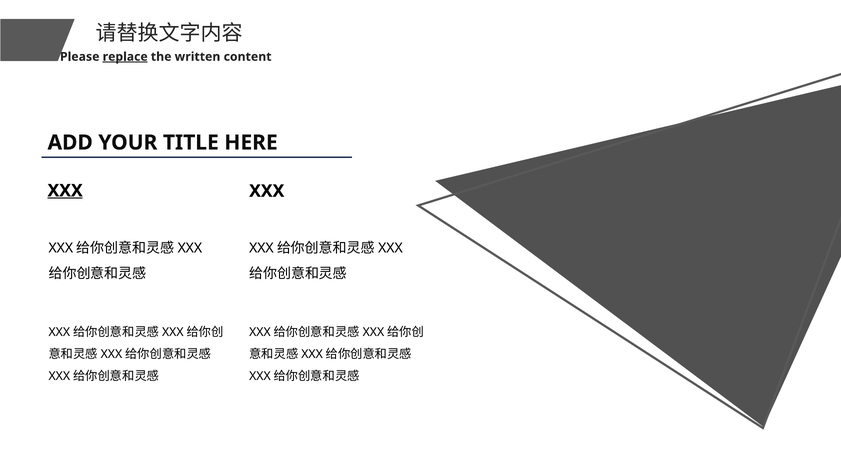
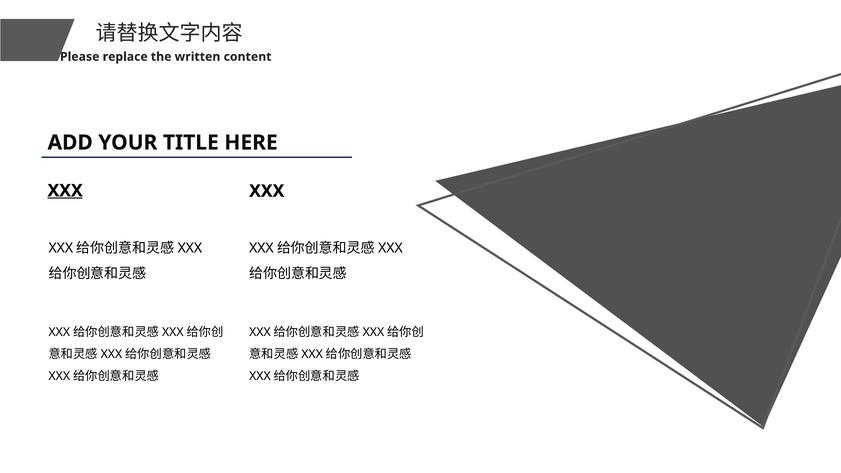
replace underline: present -> none
